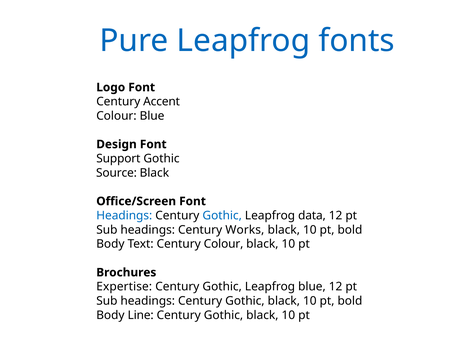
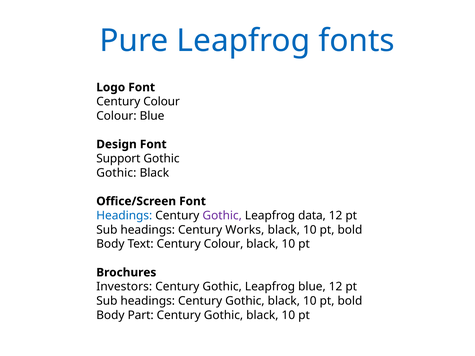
Accent at (162, 102): Accent -> Colour
Source at (116, 173): Source -> Gothic
Gothic at (222, 216) colour: blue -> purple
Expertise: Expertise -> Investors
Line: Line -> Part
